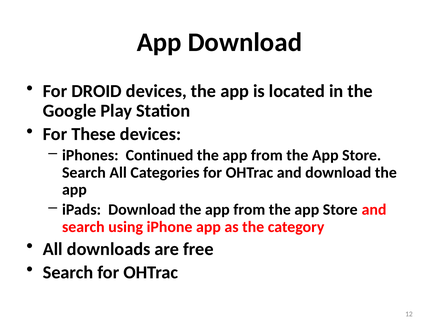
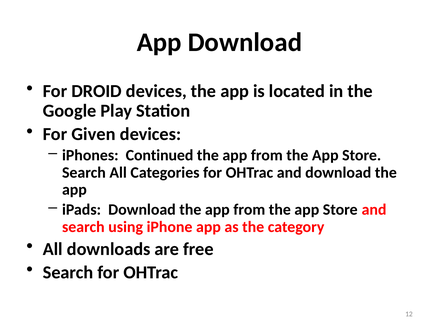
These: These -> Given
